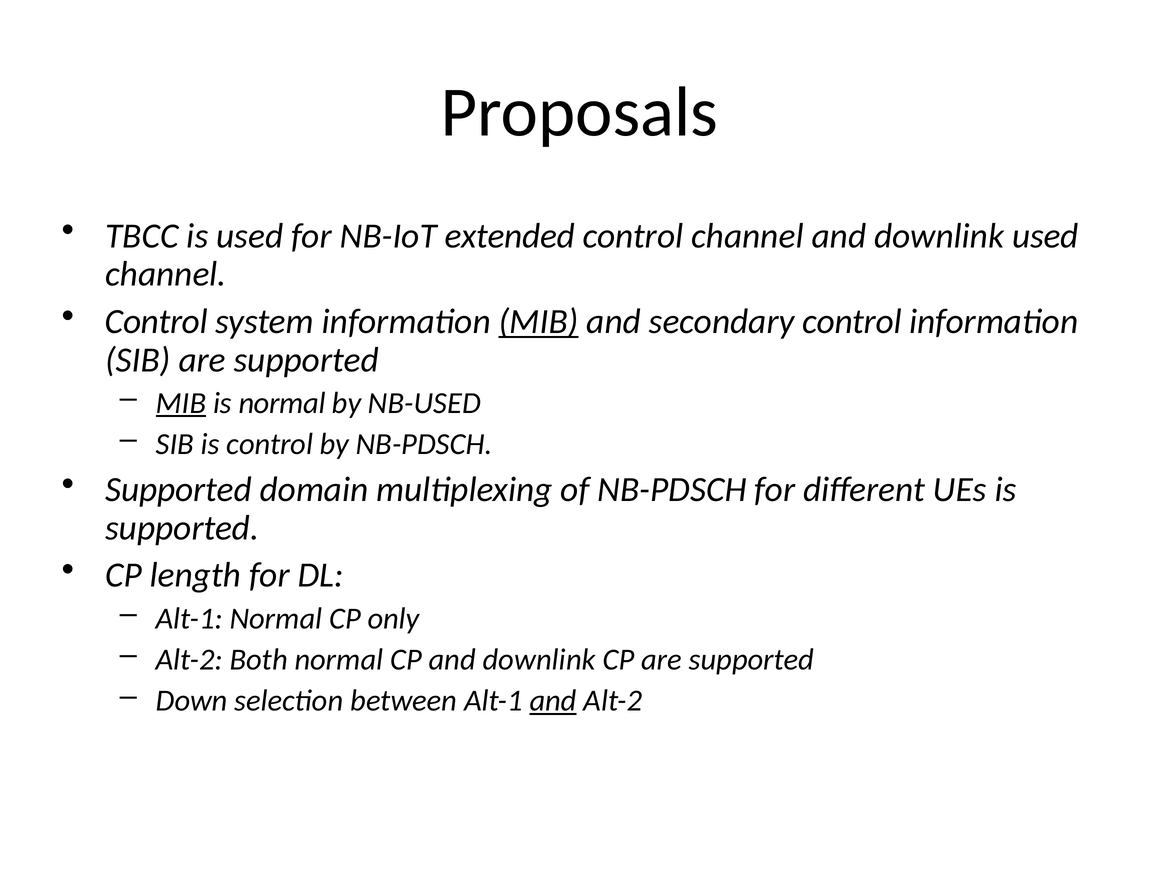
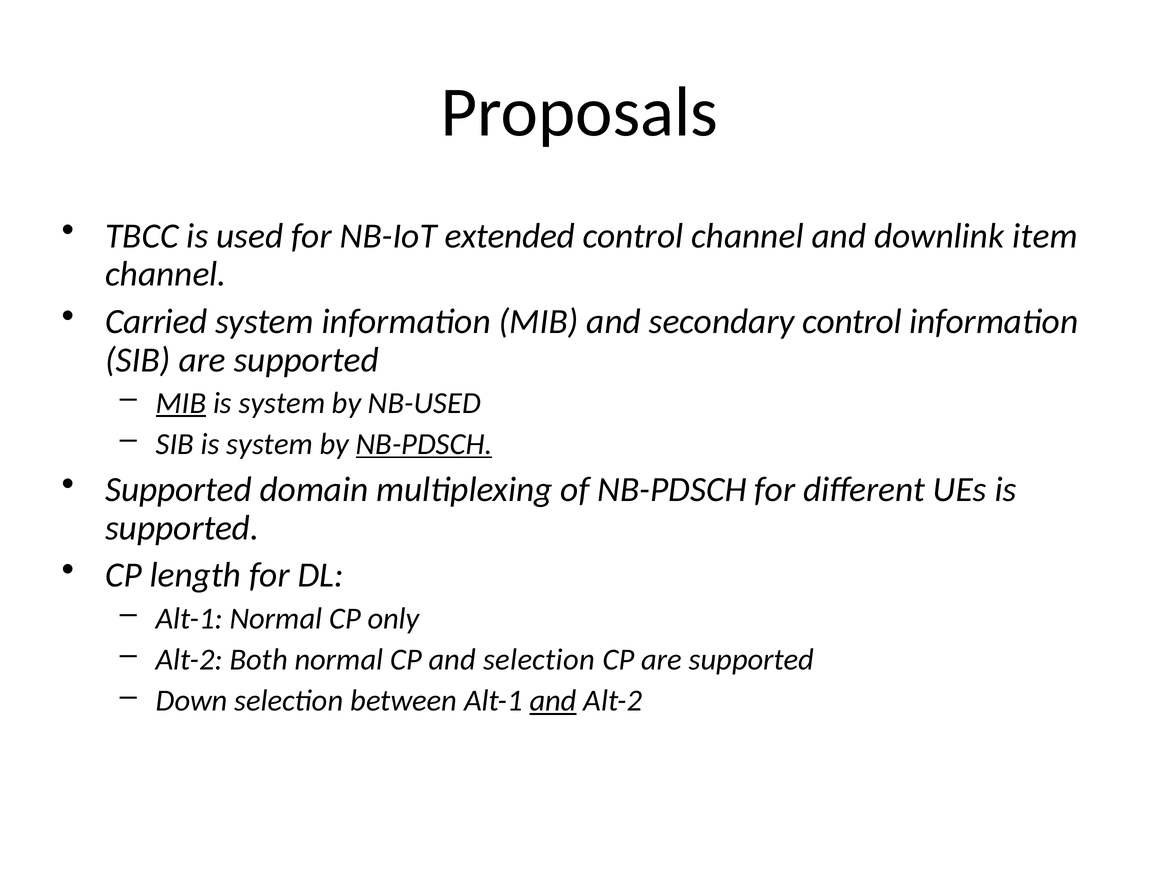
downlink used: used -> item
Control at (156, 322): Control -> Carried
MIB at (539, 322) underline: present -> none
normal at (282, 403): normal -> system
SIB is control: control -> system
NB-PDSCH at (424, 444) underline: none -> present
CP and downlink: downlink -> selection
